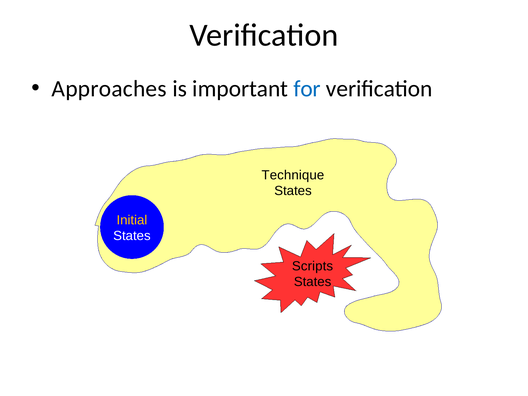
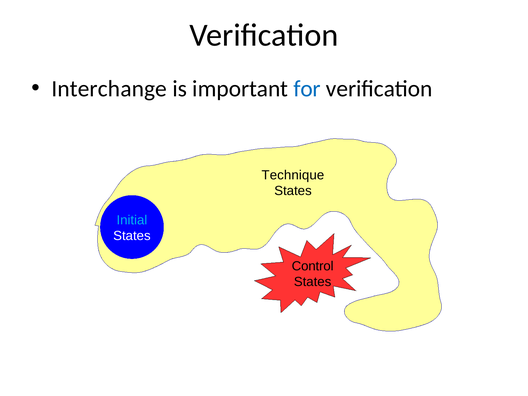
Approaches: Approaches -> Interchange
Initial colour: yellow -> light blue
Scripts: Scripts -> Control
